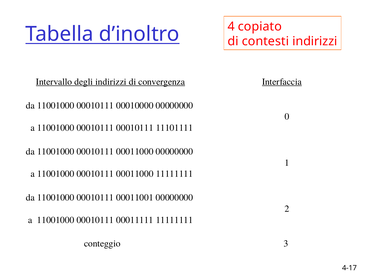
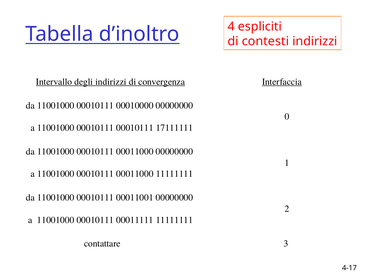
copiato: copiato -> espliciti
11101111: 11101111 -> 17111111
conteggio: conteggio -> contattare
